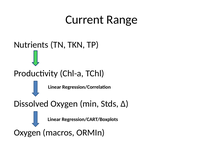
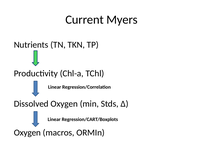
Range: Range -> Myers
